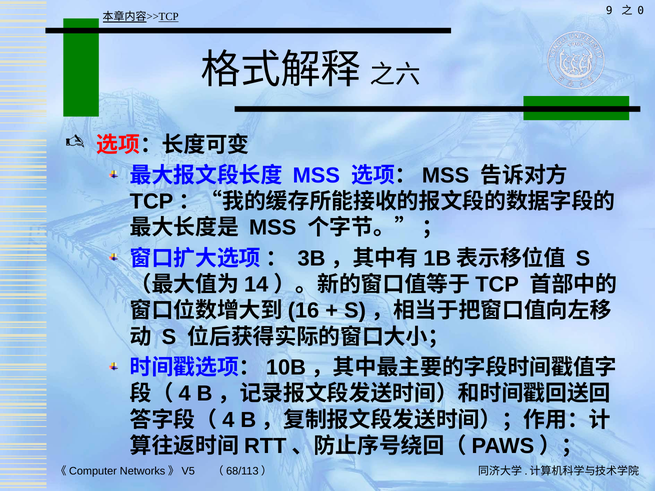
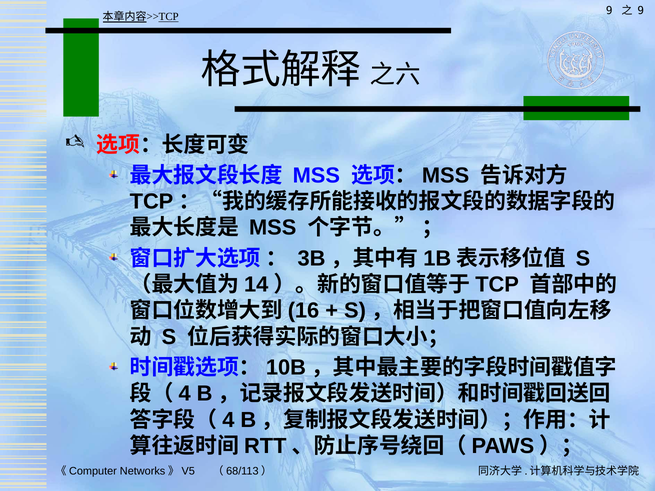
0 at (641, 11): 0 -> 9
